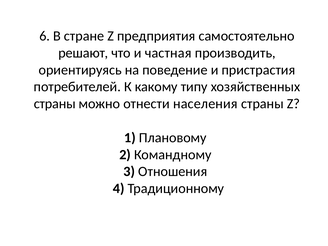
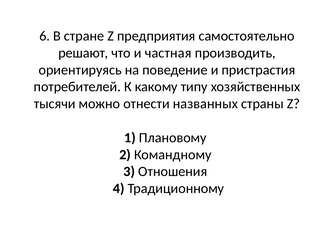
страны at (55, 104): страны -> тысячи
населения: населения -> названных
